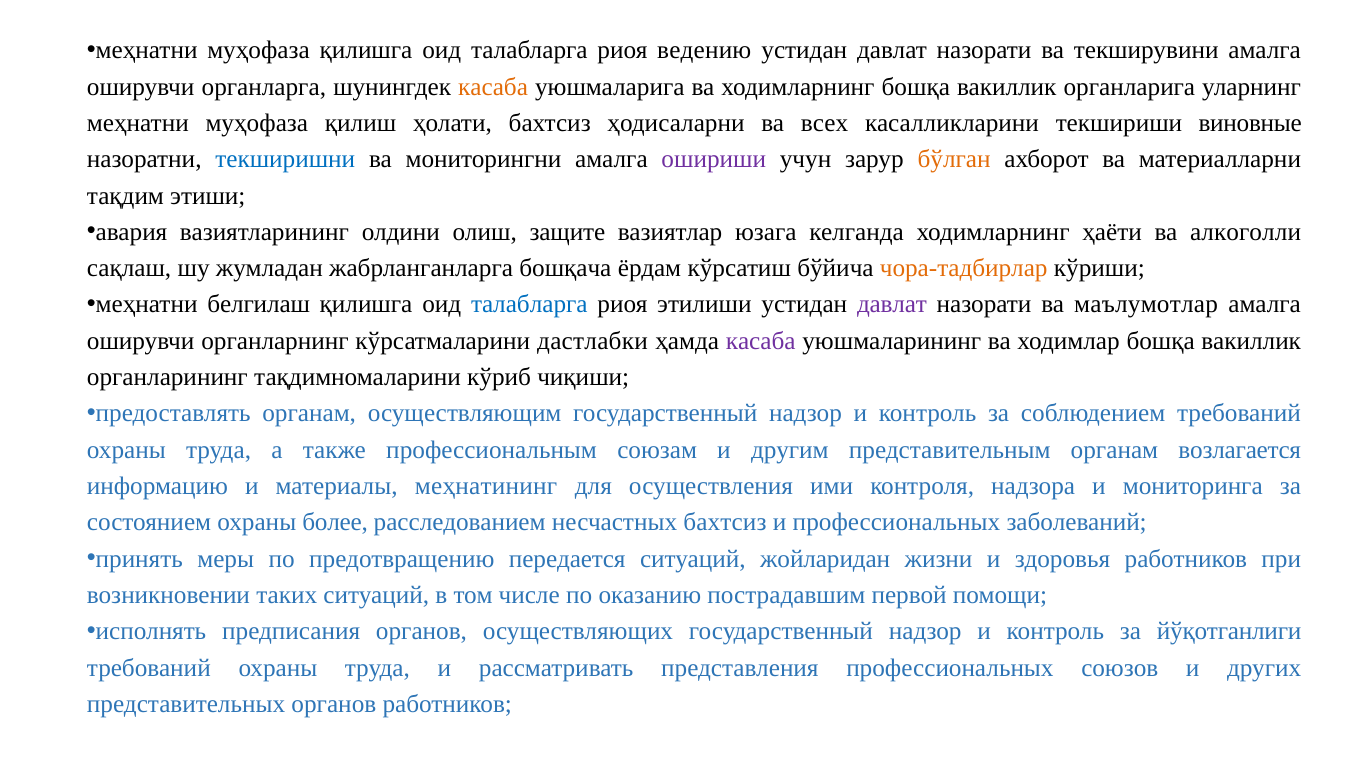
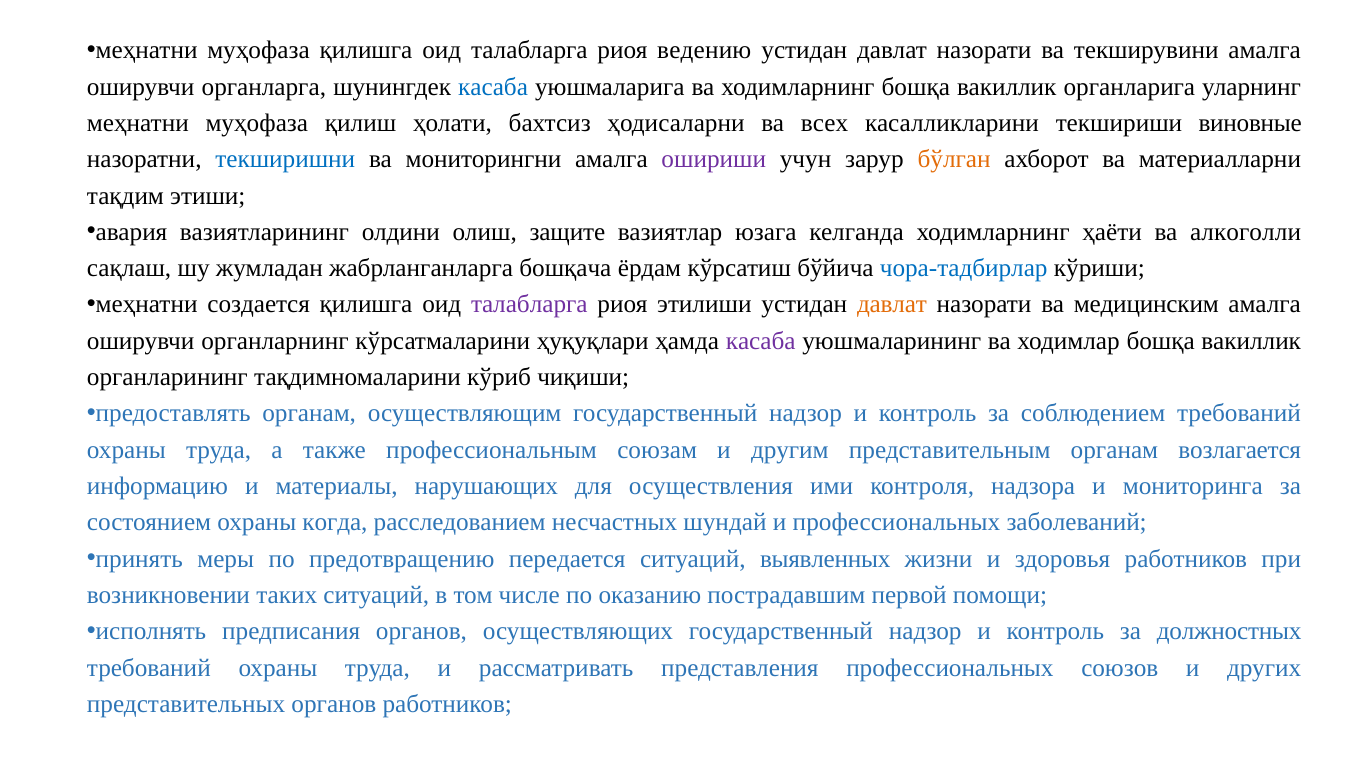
касаба at (493, 87) colour: orange -> blue
чора-тадбирлар colour: orange -> blue
белгилаш: белгилаш -> создается
талабларга at (529, 305) colour: blue -> purple
давлат at (892, 305) colour: purple -> orange
маълумотлар: маълумотлар -> медицинским
дастлабки: дастлабки -> ҳуқуқлари
меҳнатининг: меҳнатининг -> нарушающих
более: более -> когда
несчастных бахтсиз: бахтсиз -> шундай
жойларидан: жойларидан -> выявленных
йўқотганлиги: йўқотганлиги -> должностных
